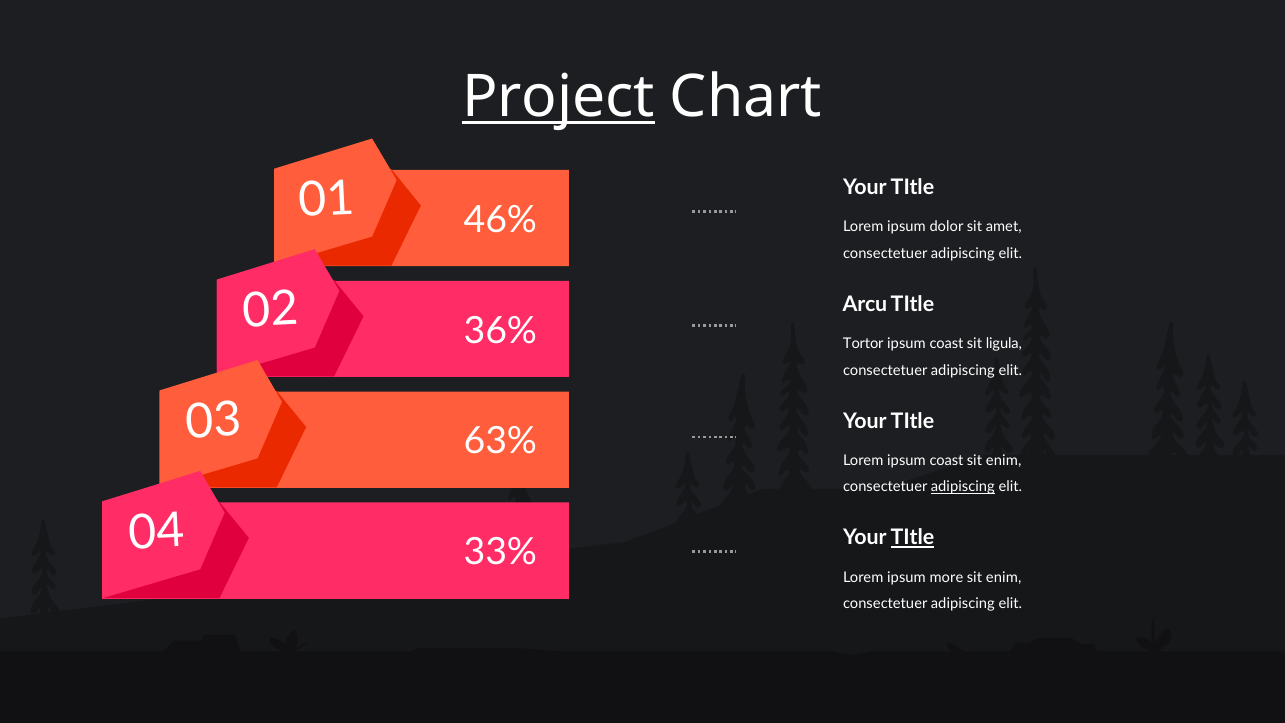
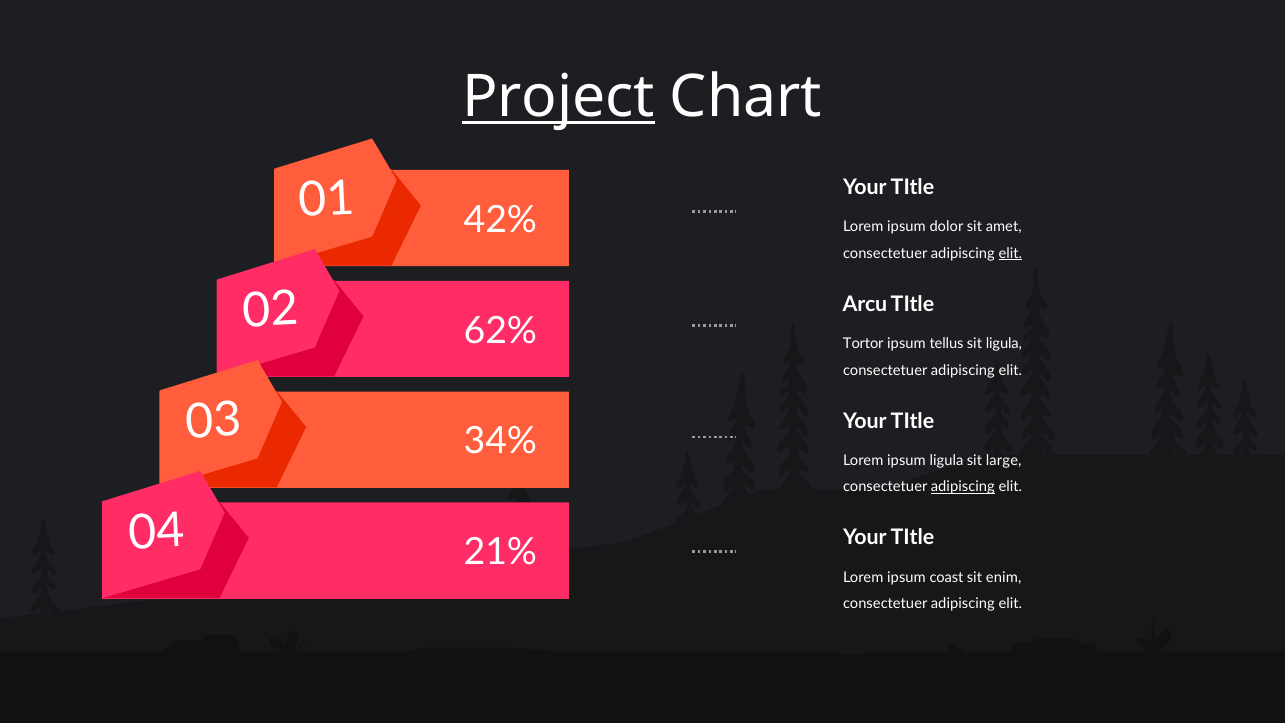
46%: 46% -> 42%
elit at (1010, 253) underline: none -> present
36%: 36% -> 62%
coast at (947, 344): coast -> tellus
63%: 63% -> 34%
Lorem ipsum coast: coast -> ligula
enim at (1004, 460): enim -> large
33%: 33% -> 21%
TItle at (912, 538) underline: present -> none
more: more -> coast
